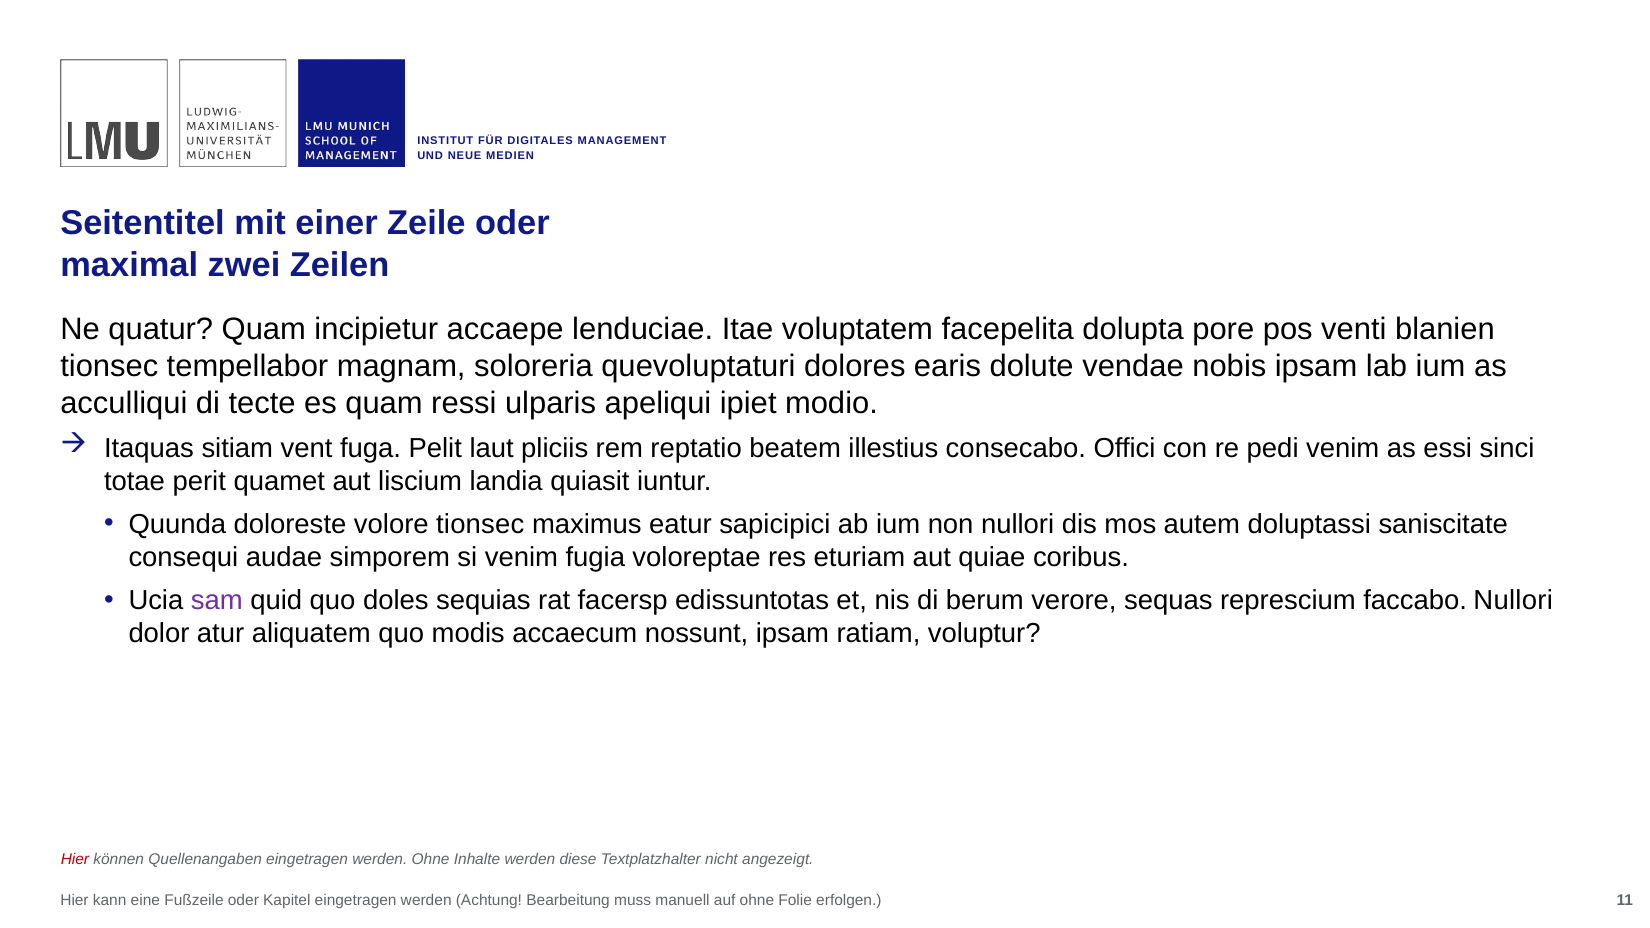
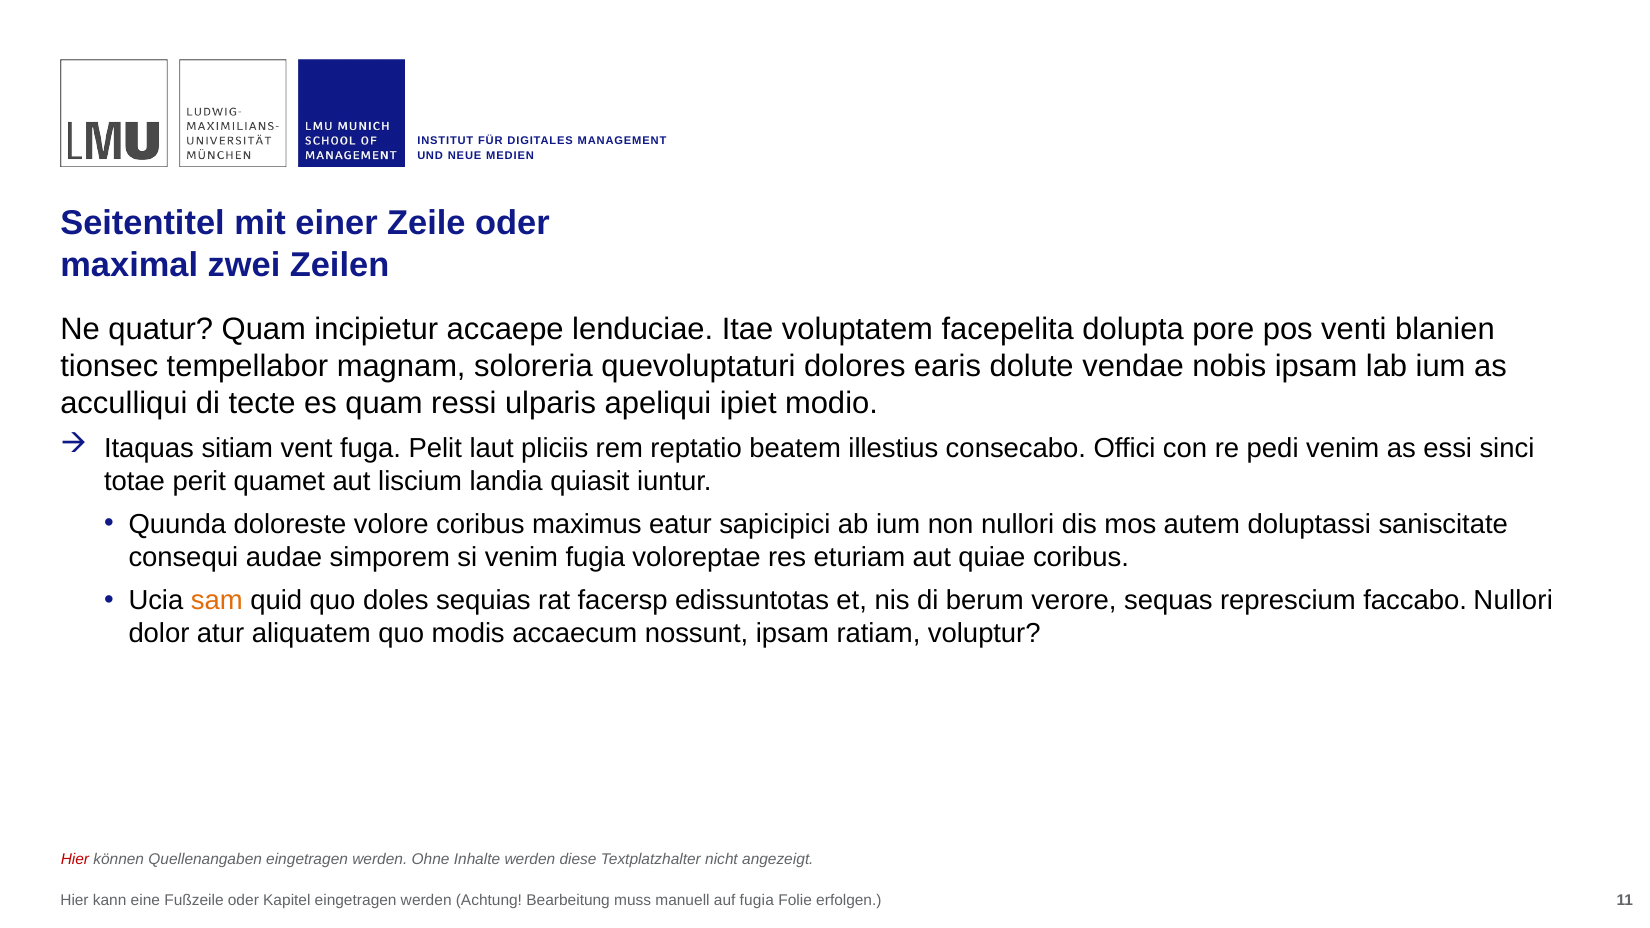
volore tionsec: tionsec -> coribus
sam colour: purple -> orange
auf ohne: ohne -> fugia
